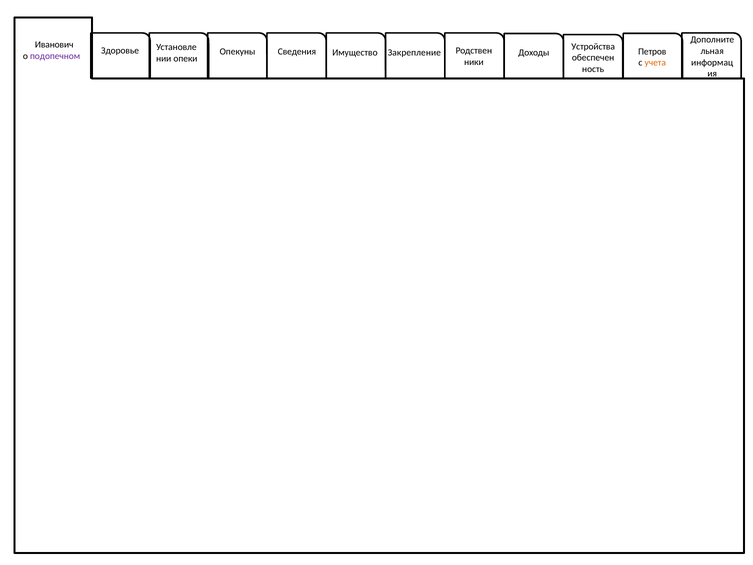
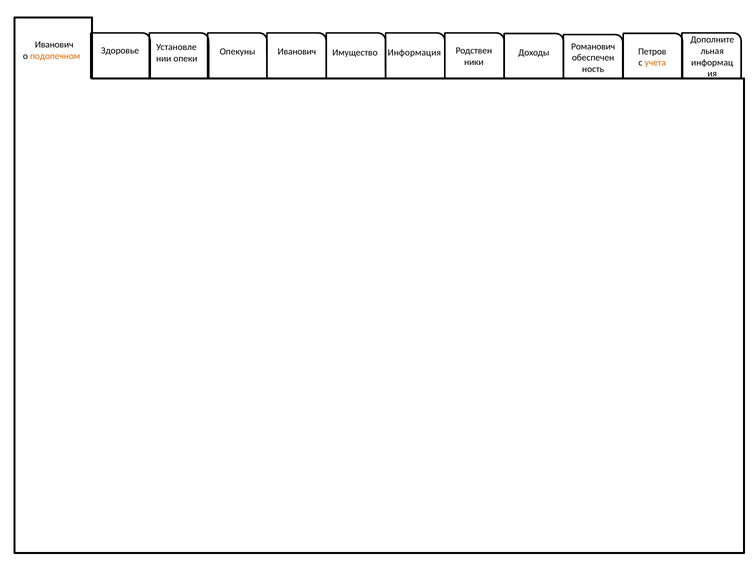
Устройства: Устройства -> Романович
Опекуны Сведения: Сведения -> Иванович
Закрепление: Закрепление -> Информация
подопечном colour: purple -> orange
